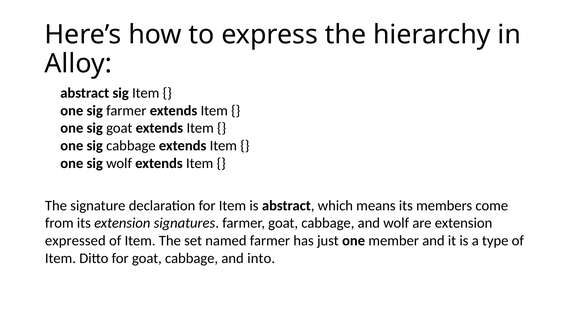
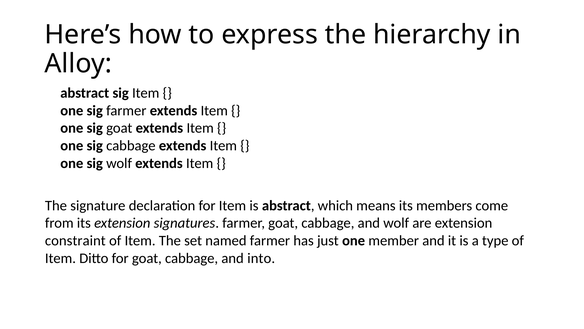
expressed: expressed -> constraint
